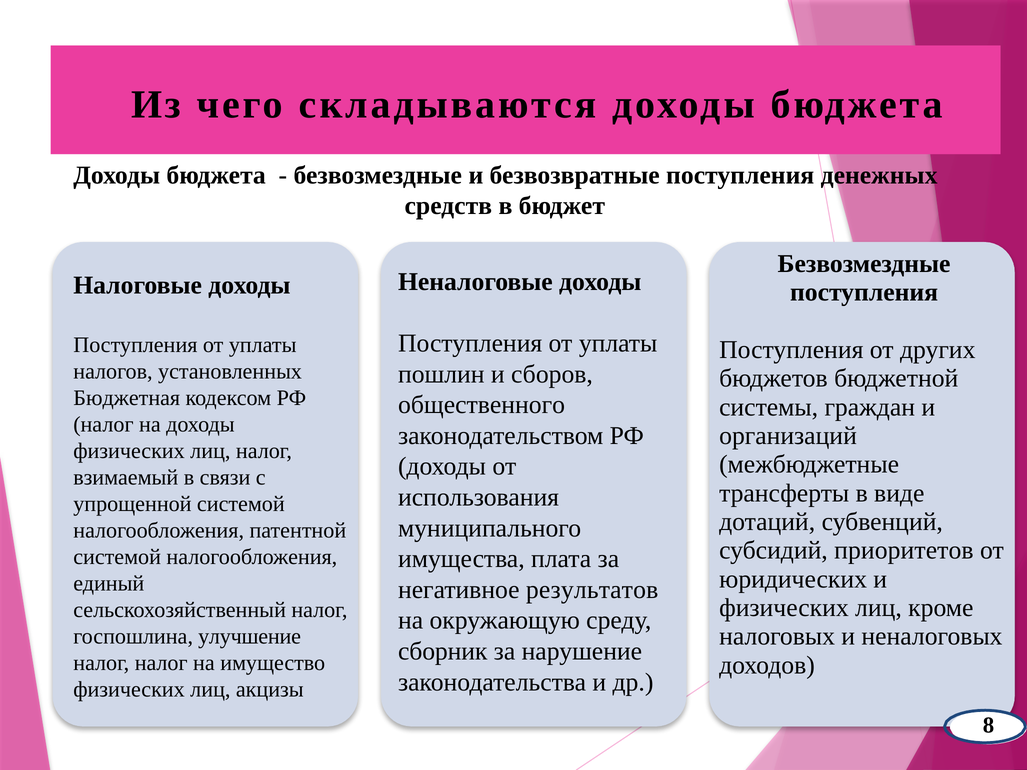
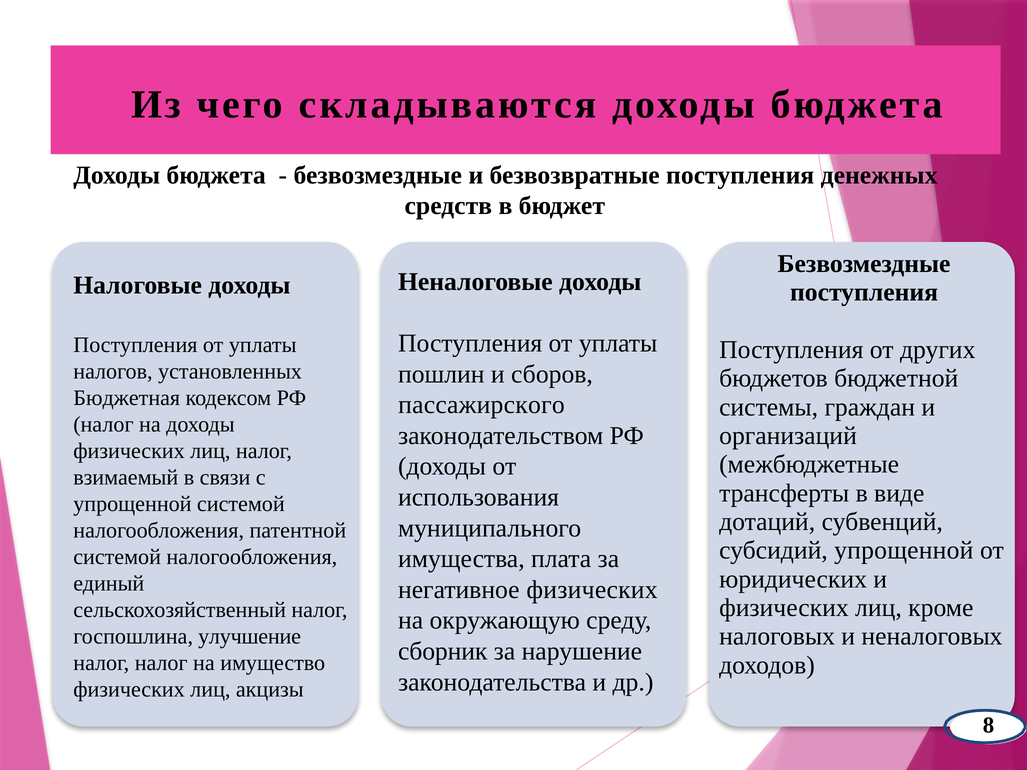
общественного: общественного -> пассажирского
субсидий приоритетов: приоритетов -> упрощенной
негативное результатов: результатов -> физических
